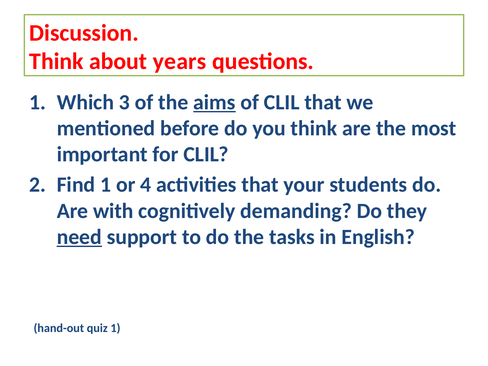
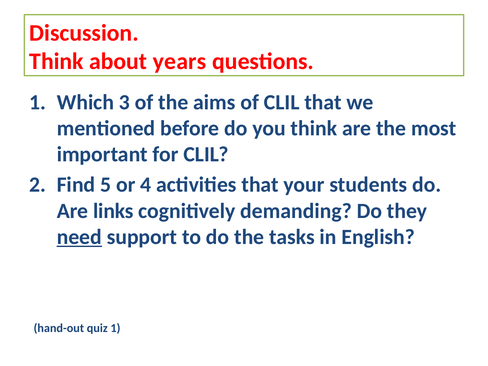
aims underline: present -> none
Find 1: 1 -> 5
with: with -> links
